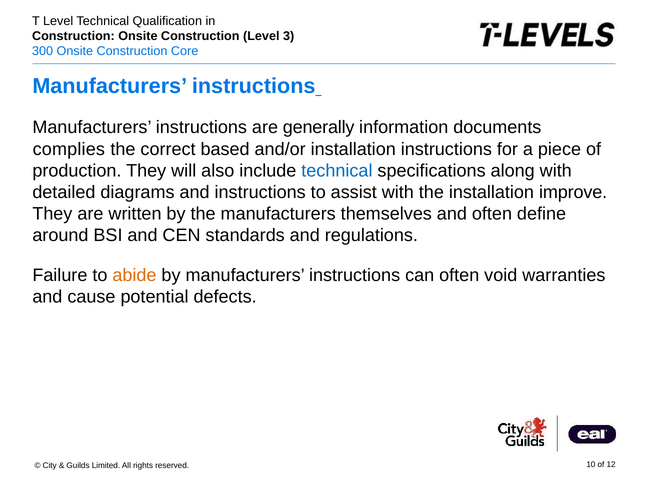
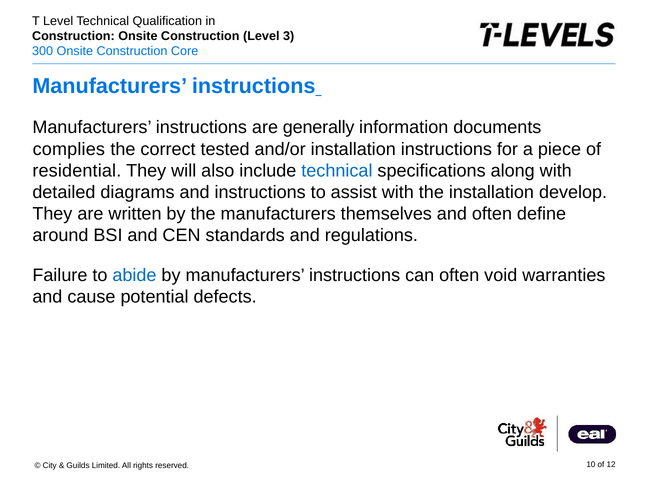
based: based -> tested
production: production -> residential
improve: improve -> develop
abide colour: orange -> blue
